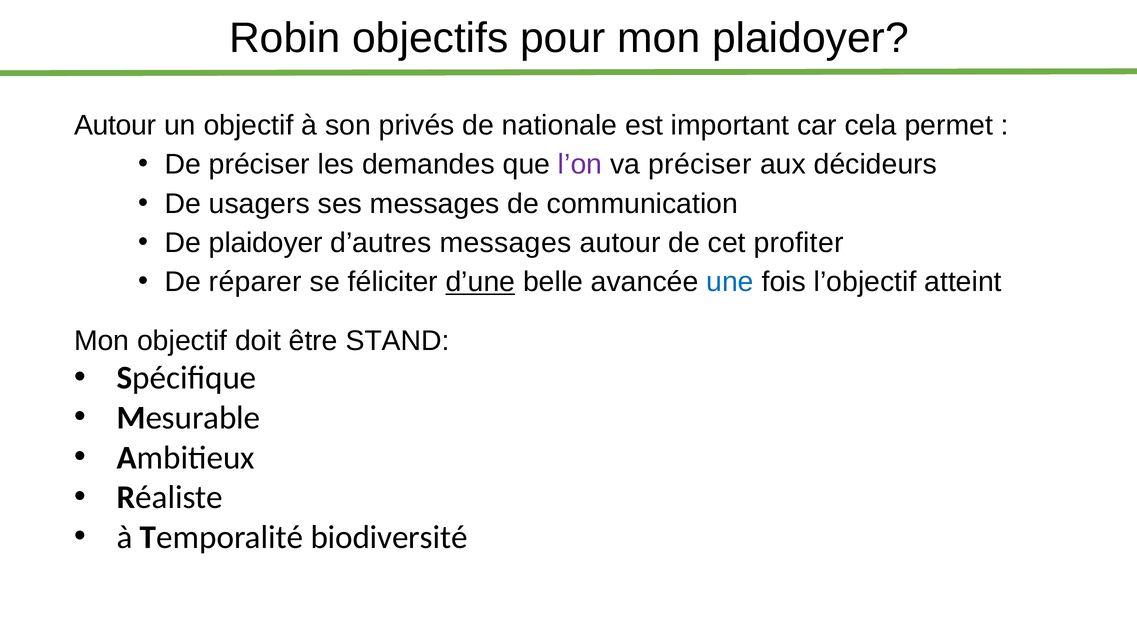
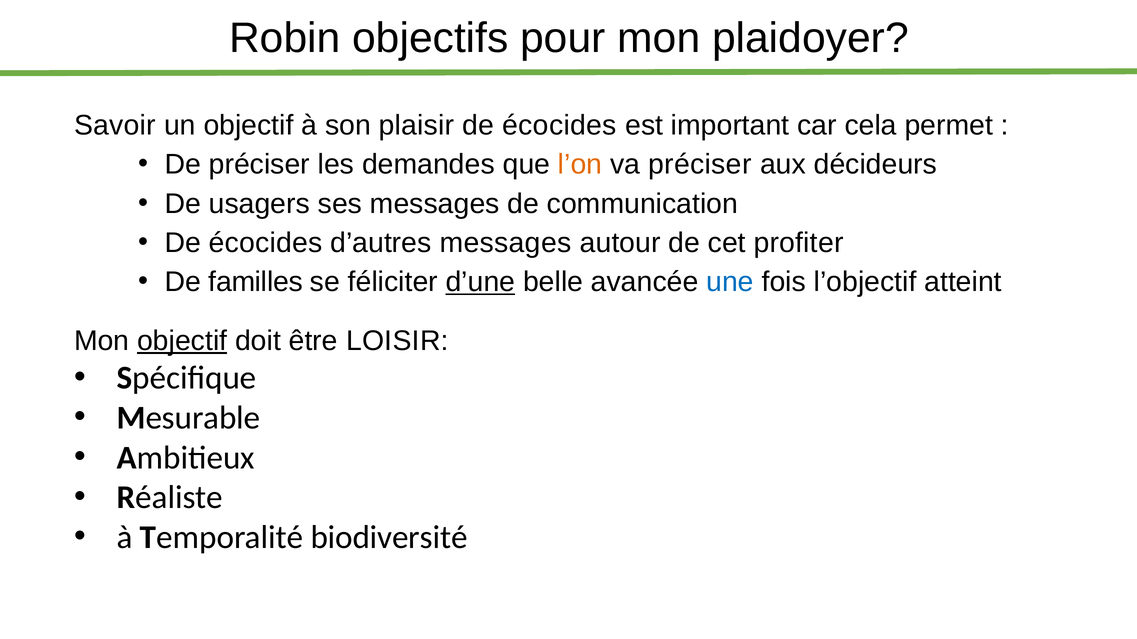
Autour at (115, 126): Autour -> Savoir
privés: privés -> plaisir
nationale at (560, 126): nationale -> écocides
l’on colour: purple -> orange
plaidoyer at (266, 243): plaidoyer -> écocides
réparer: réparer -> familles
objectif at (182, 341) underline: none -> present
STAND: STAND -> LOISIR
